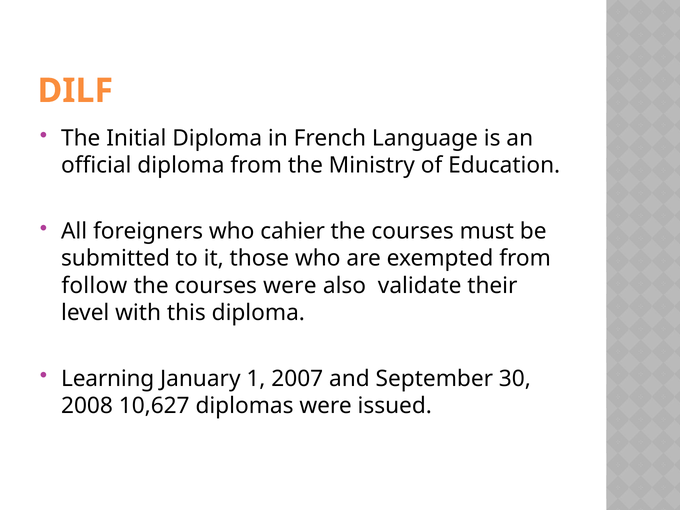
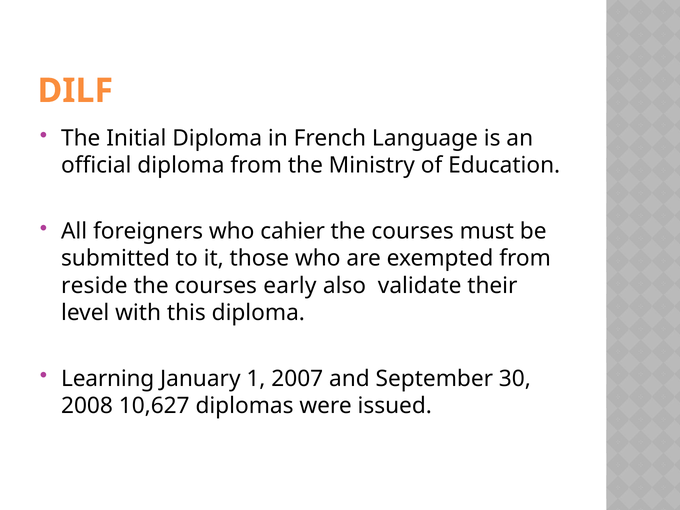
follow: follow -> reside
courses were: were -> early
